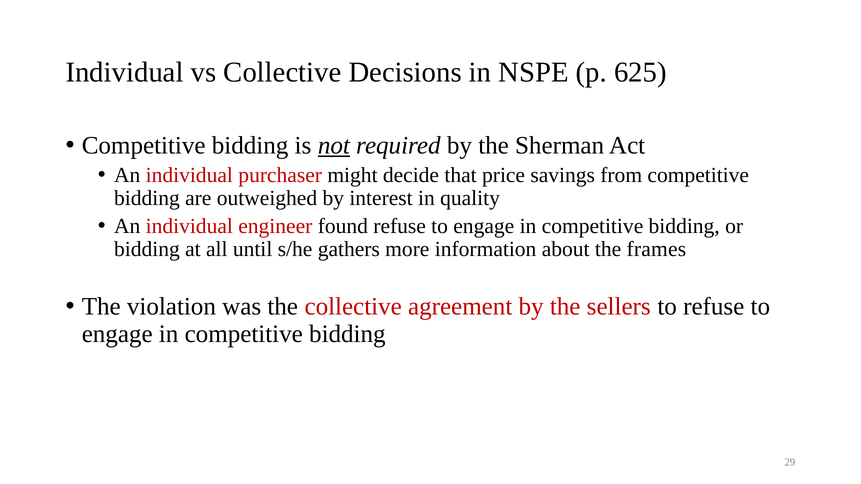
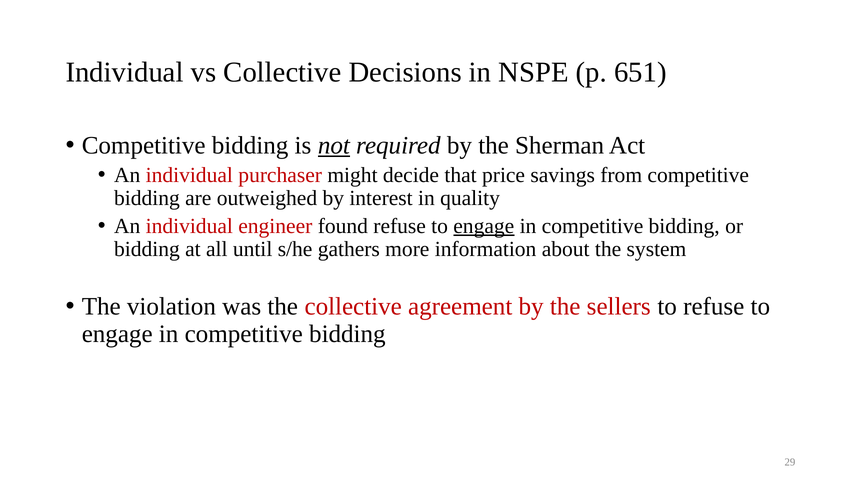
625: 625 -> 651
engage at (484, 226) underline: none -> present
frames: frames -> system
